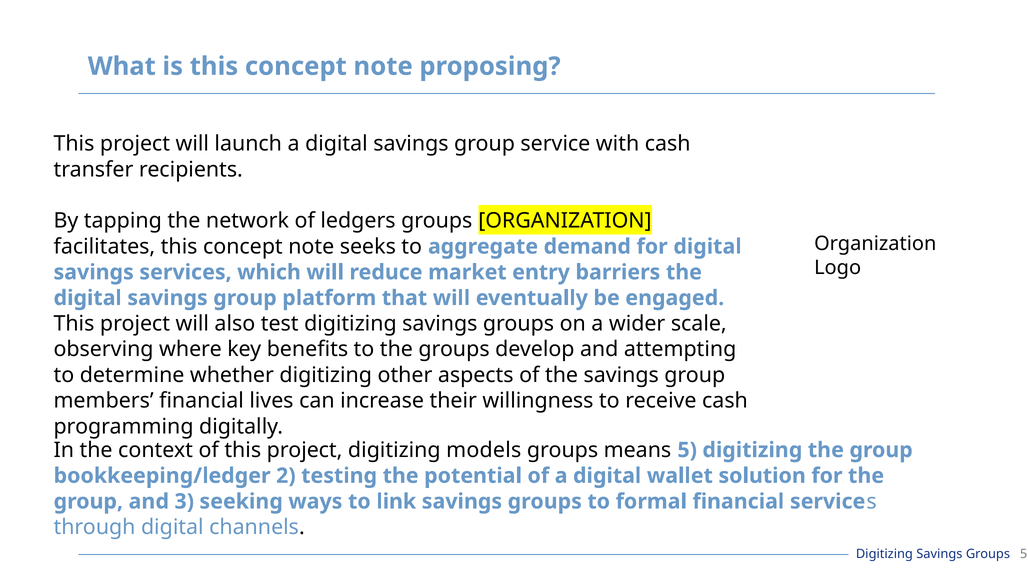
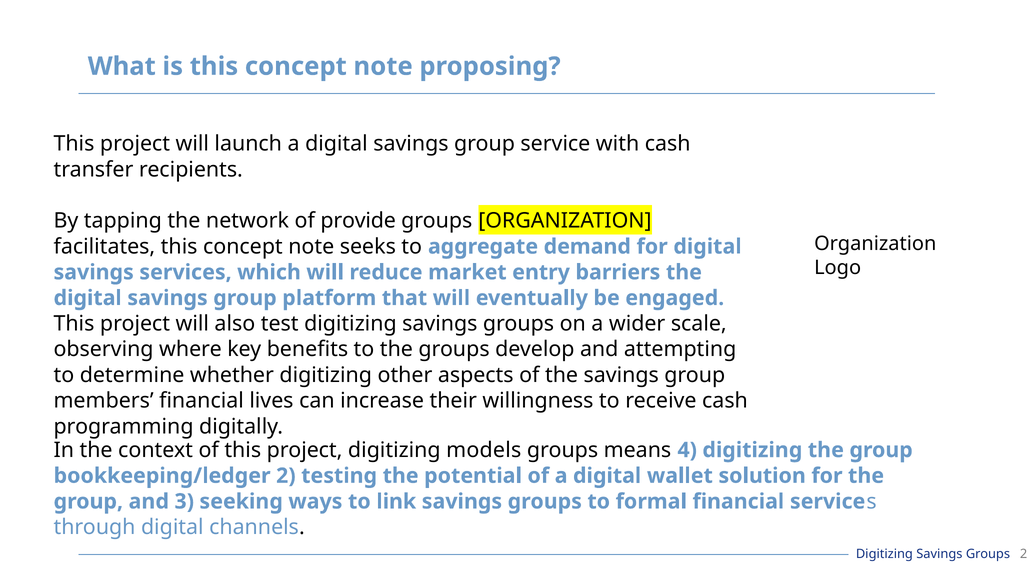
ledgers: ledgers -> provide
means 5: 5 -> 4
Groups 5: 5 -> 2
